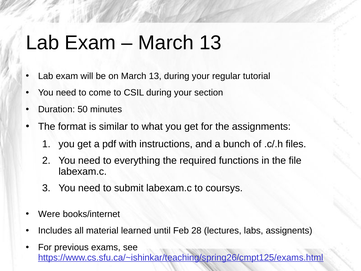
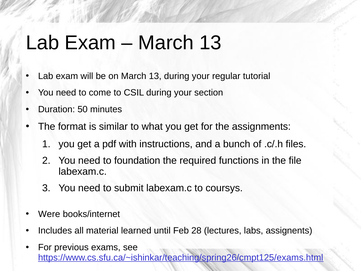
everything: everything -> foundation
